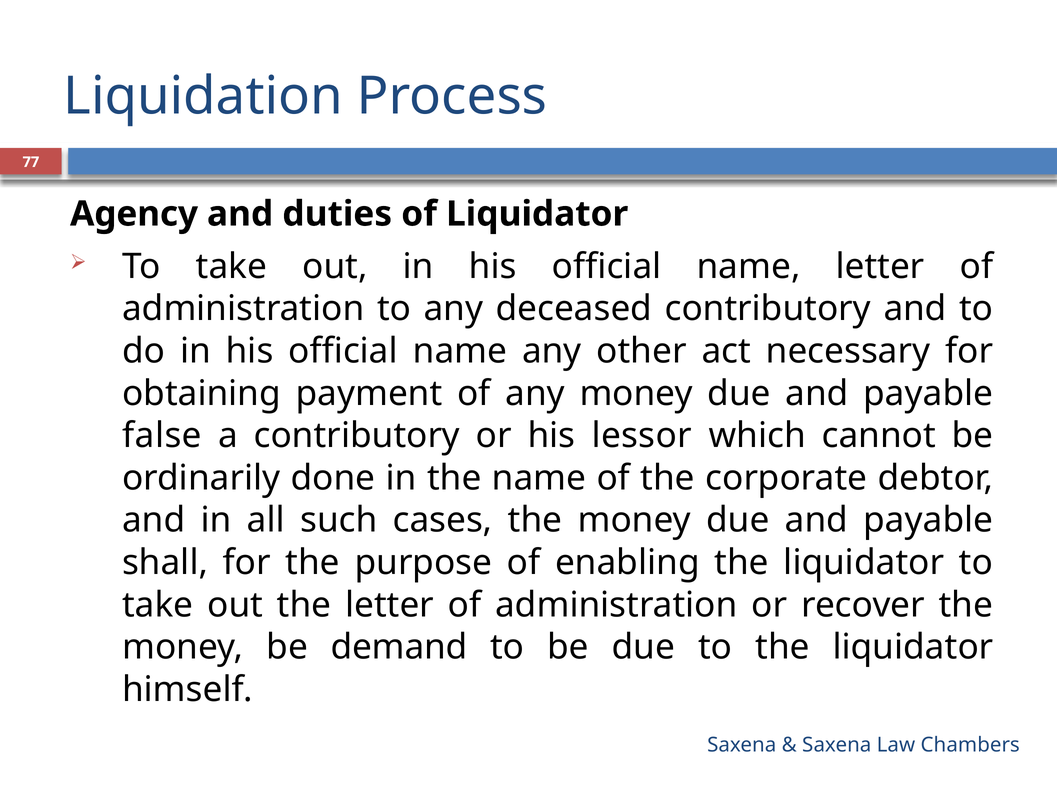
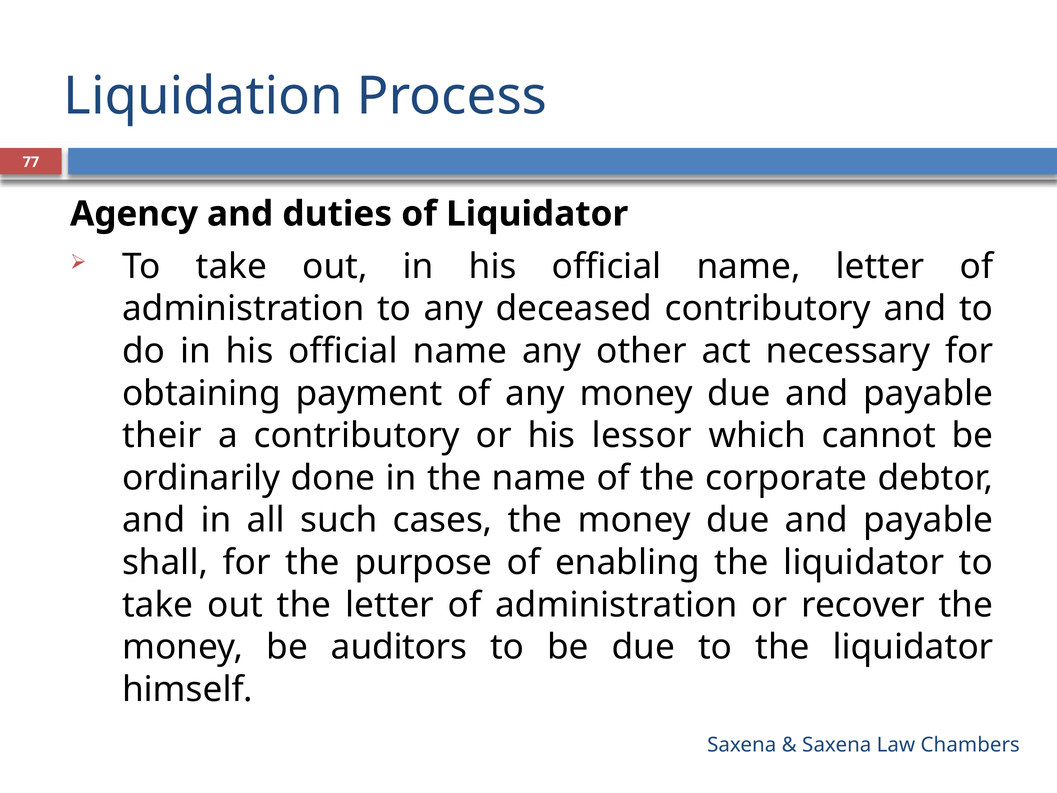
false: false -> their
demand: demand -> auditors
